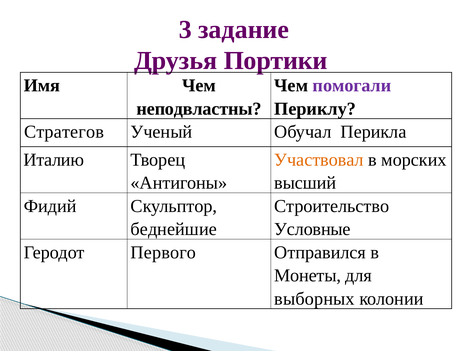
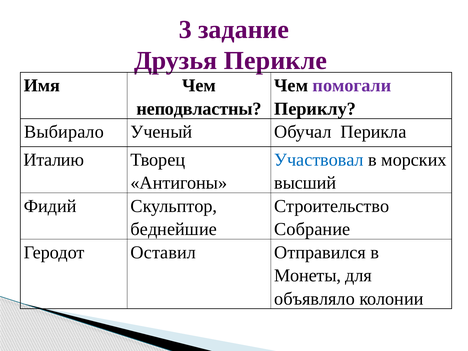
Портики: Портики -> Перикле
Стратегов: Стратегов -> Выбирало
Участвовал colour: orange -> blue
Условные: Условные -> Собрание
Первого: Первого -> Оставил
выборных: выборных -> объявляло
